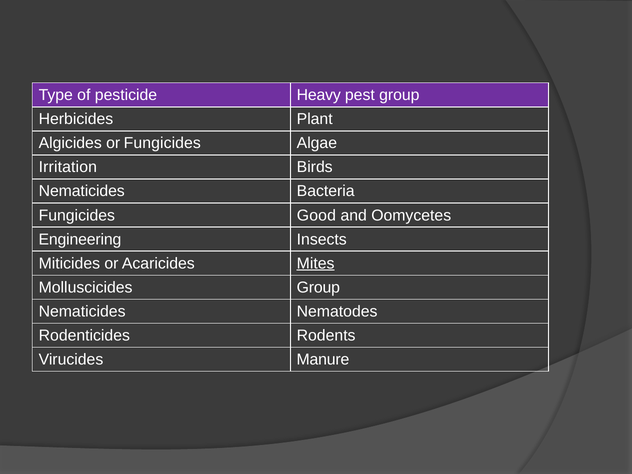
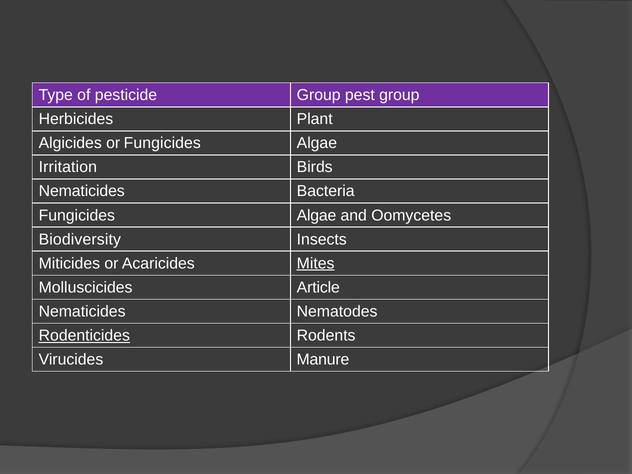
pesticide Heavy: Heavy -> Group
Good at (316, 215): Good -> Algae
Engineering: Engineering -> Biodiversity
Molluscicides Group: Group -> Article
Rodenticides underline: none -> present
